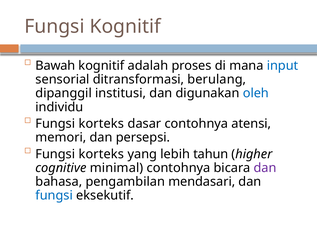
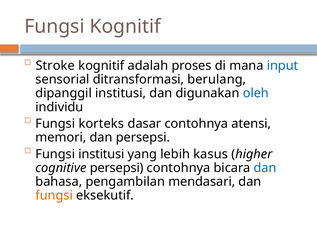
Bawah: Bawah -> Stroke
korteks at (101, 154): korteks -> institusi
tahun: tahun -> kasus
cognitive minimal: minimal -> persepsi
dan at (265, 168) colour: purple -> blue
fungsi at (54, 195) colour: blue -> orange
